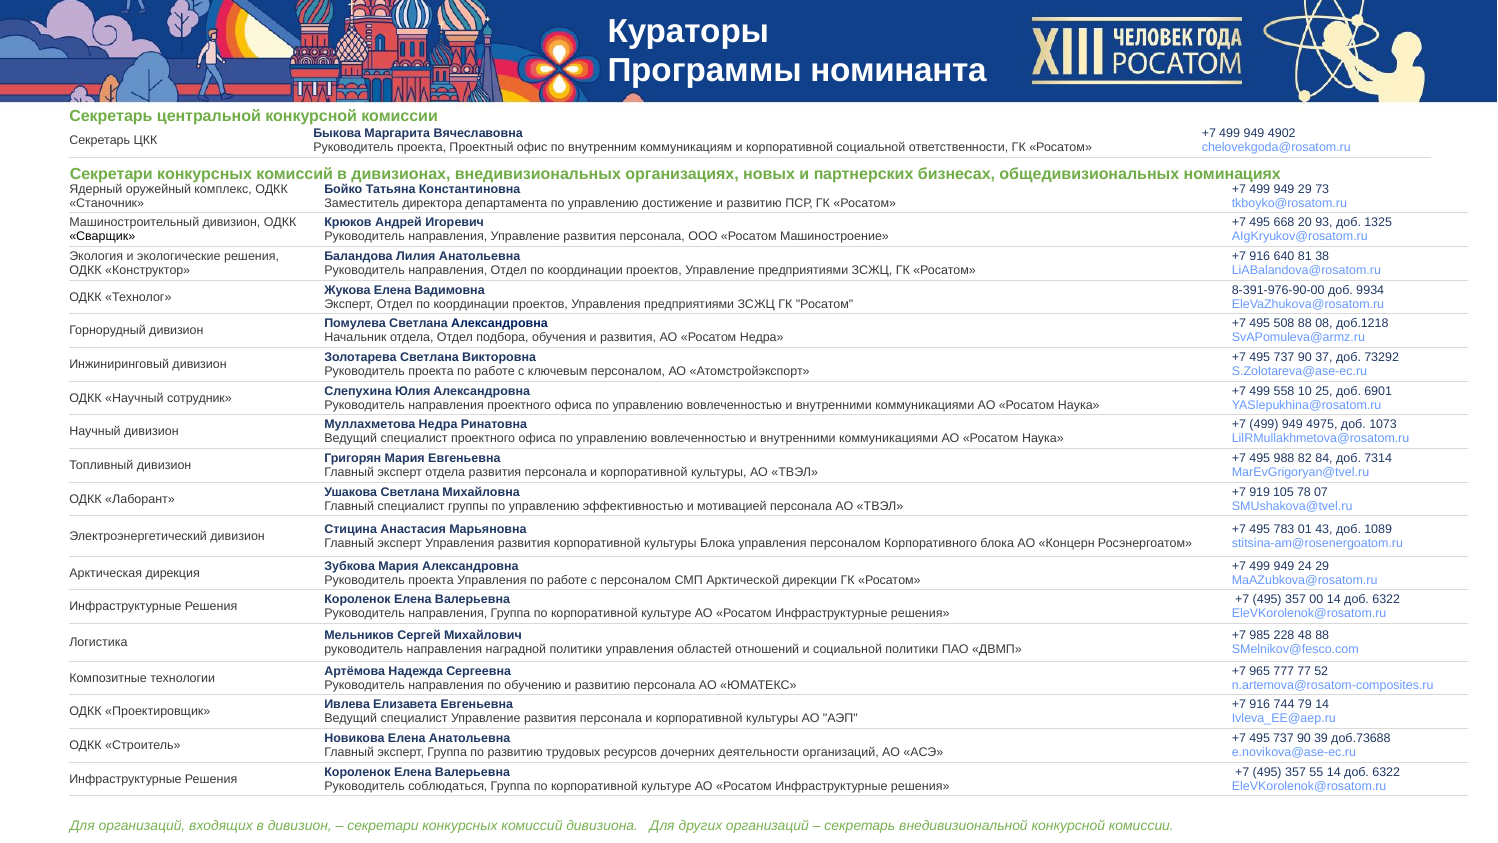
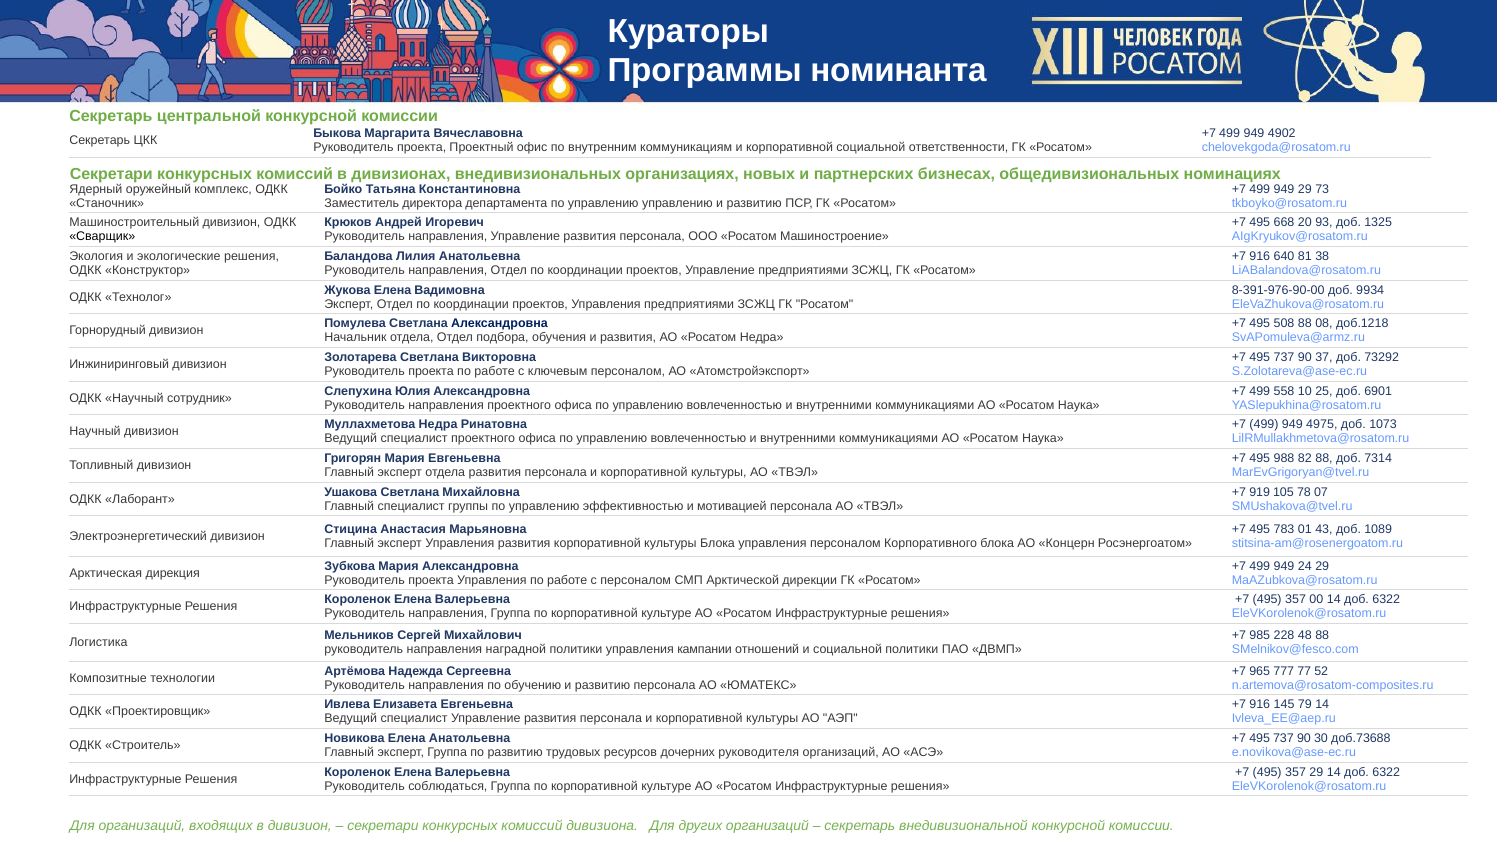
управлению достижение: достижение -> управлению
82 84: 84 -> 88
областей: областей -> кампании
744: 744 -> 145
39: 39 -> 30
деятельности: деятельности -> руководителя
357 55: 55 -> 29
